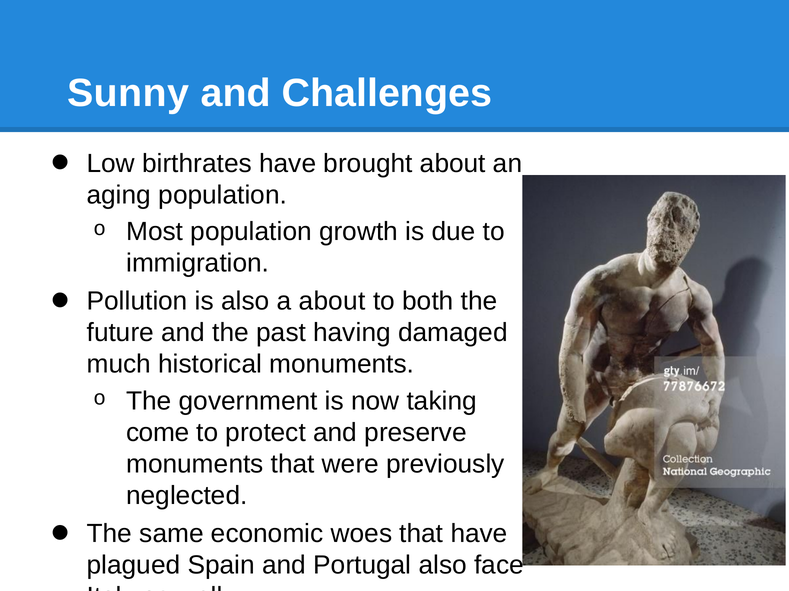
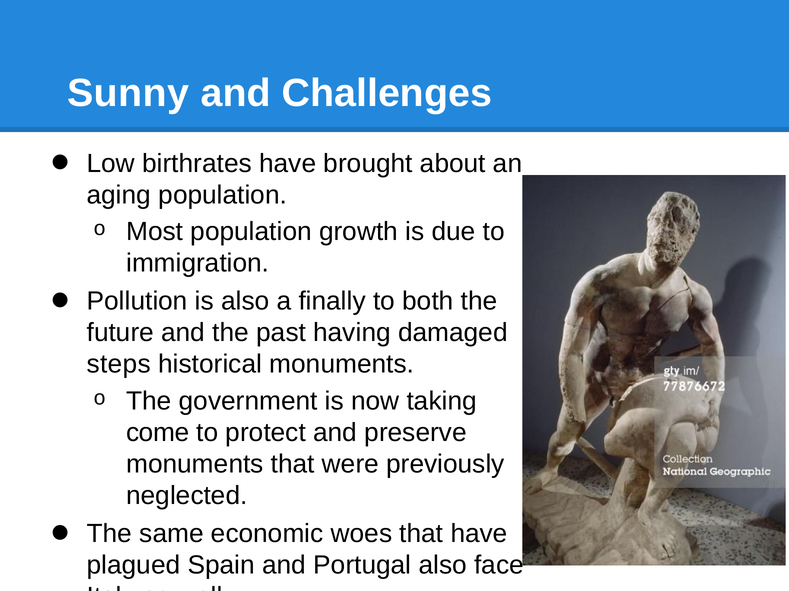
a about: about -> finally
much: much -> steps
